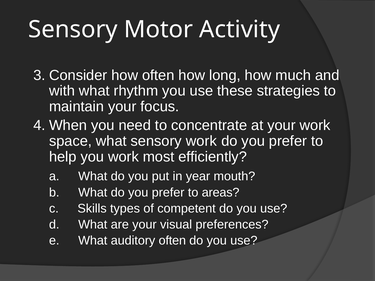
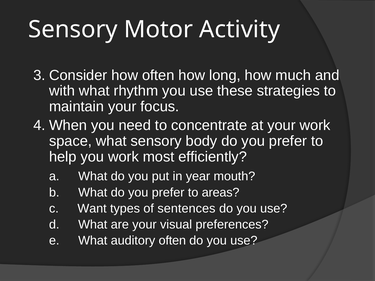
sensory work: work -> body
Skills: Skills -> Want
competent: competent -> sentences
